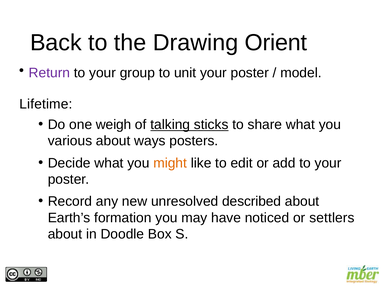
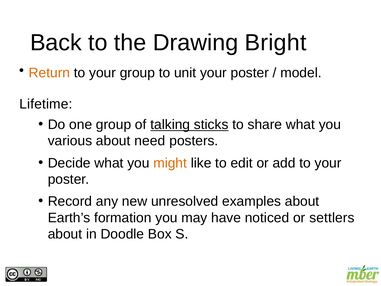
Orient: Orient -> Bright
Return colour: purple -> orange
one weigh: weigh -> group
ways: ways -> need
described: described -> examples
